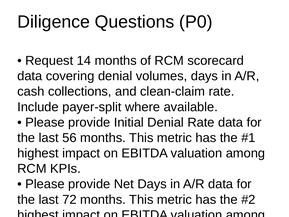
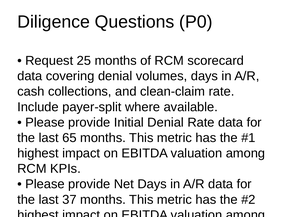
14: 14 -> 25
56: 56 -> 65
72: 72 -> 37
